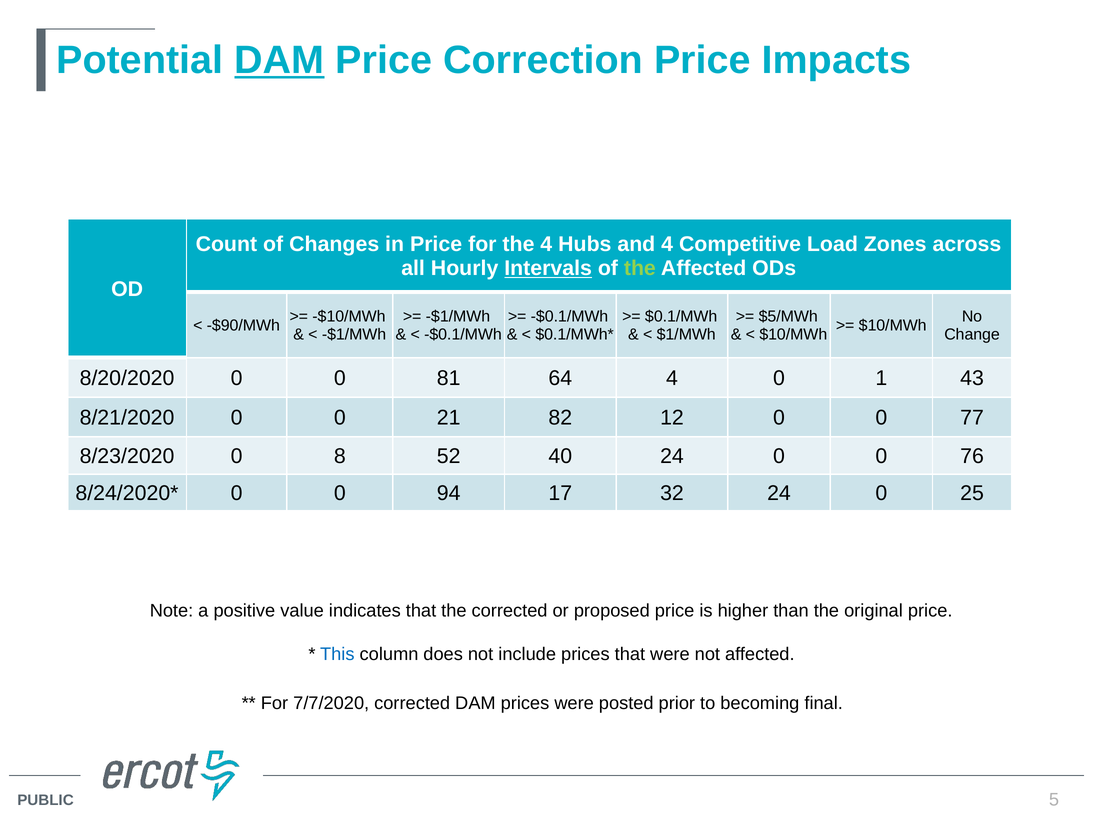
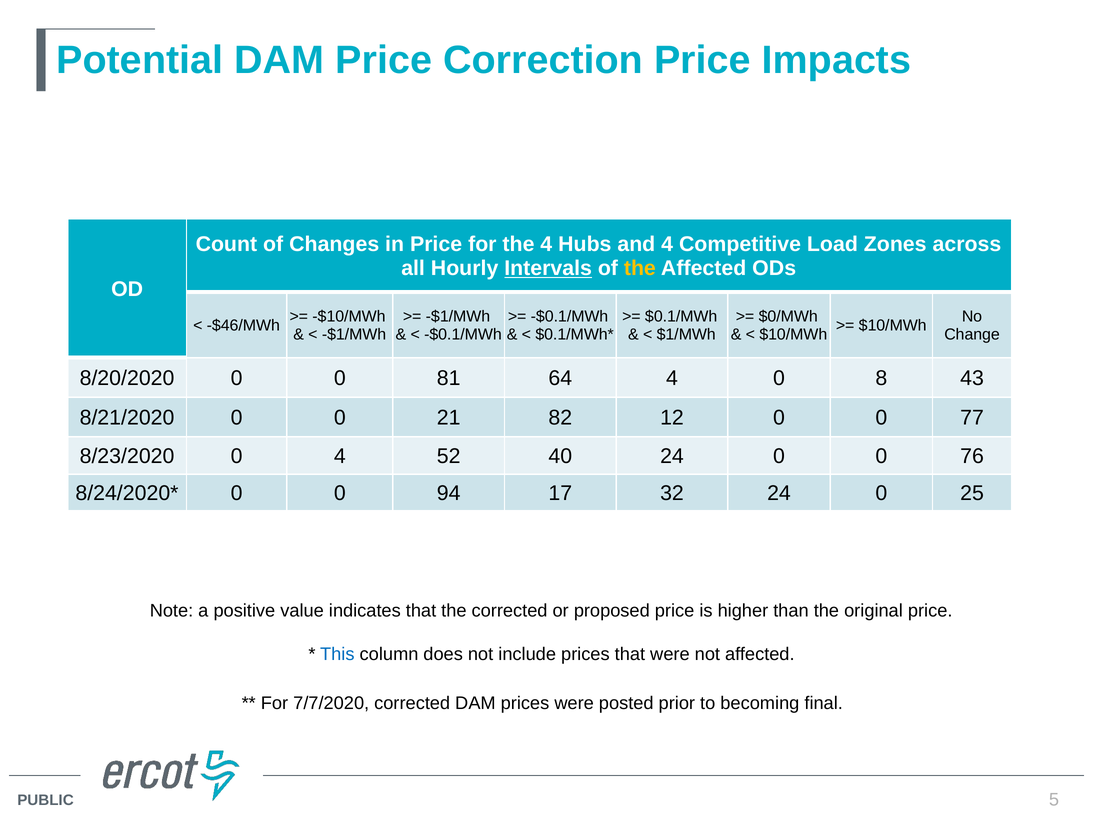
DAM at (279, 60) underline: present -> none
the at (640, 268) colour: light green -> yellow
$5/MWh: $5/MWh -> $0/MWh
-$90/MWh: -$90/MWh -> -$46/MWh
1: 1 -> 8
0 8: 8 -> 4
